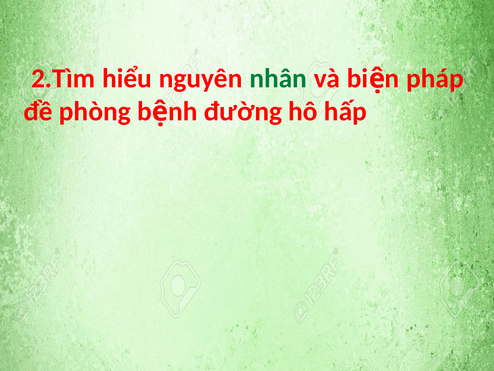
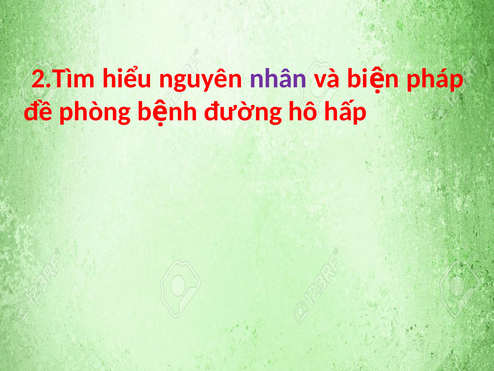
nhân colour: green -> purple
